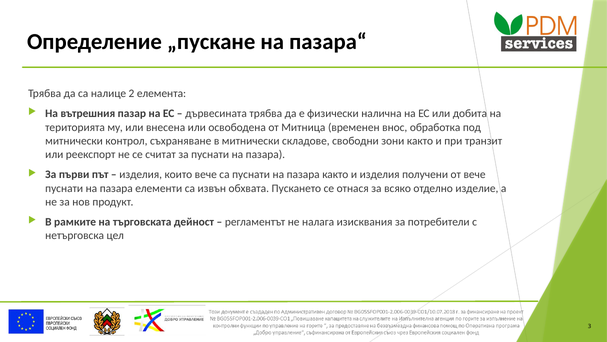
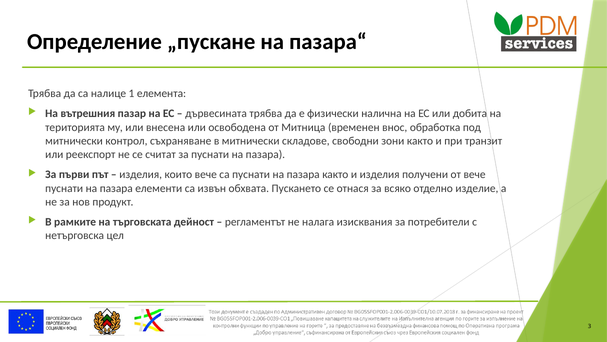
2: 2 -> 1
